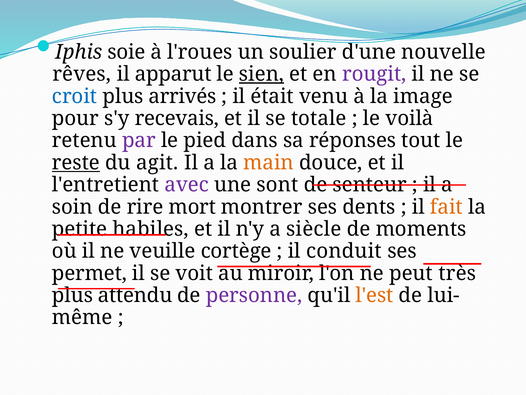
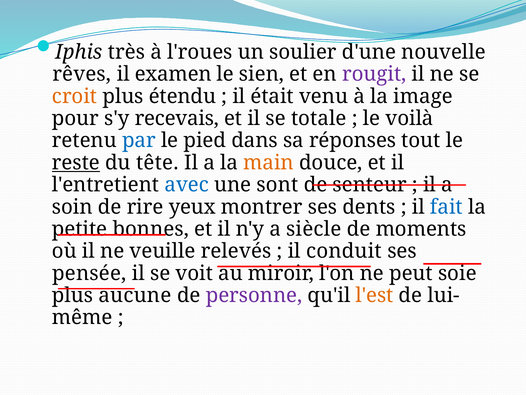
soie: soie -> très
apparut: apparut -> examen
sien underline: present -> none
croit colour: blue -> orange
arrivés: arrivés -> étendu
par colour: purple -> blue
agit: agit -> tête
avec colour: purple -> blue
mort: mort -> yeux
fait colour: orange -> blue
habiles: habiles -> bonnes
cortège: cortège -> relevés
permet: permet -> pensée
très: très -> soie
attendu: attendu -> aucune
